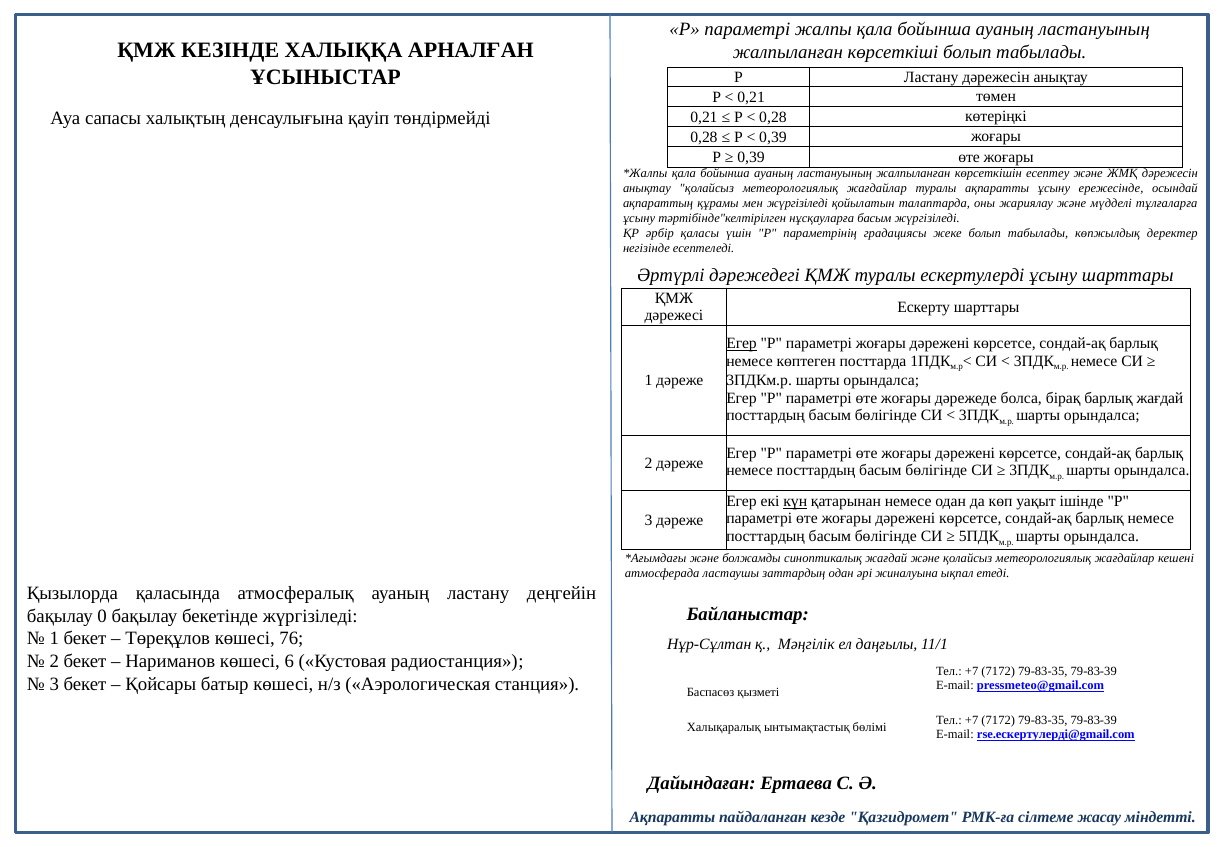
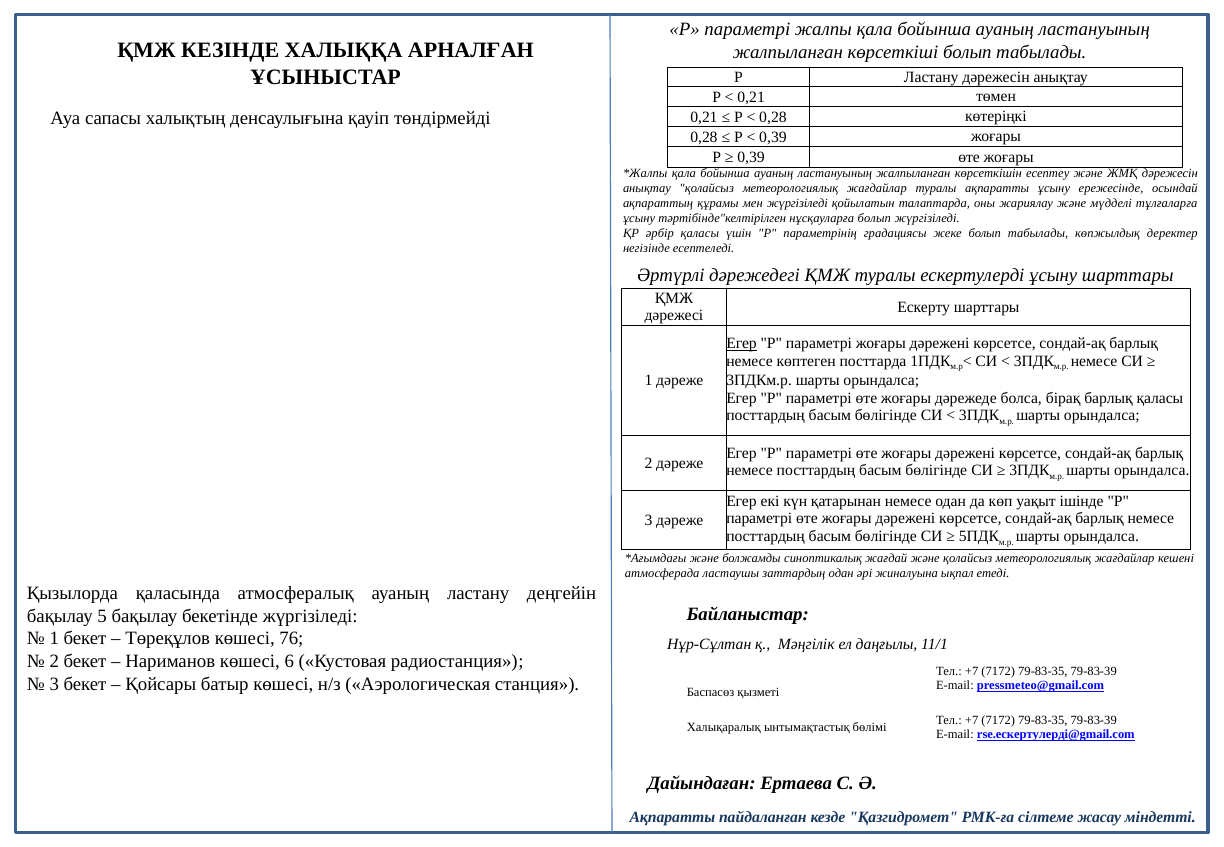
нұсқауларға басым: басым -> болып
барлық жағдай: жағдай -> қаласы
күн underline: present -> none
0: 0 -> 5
